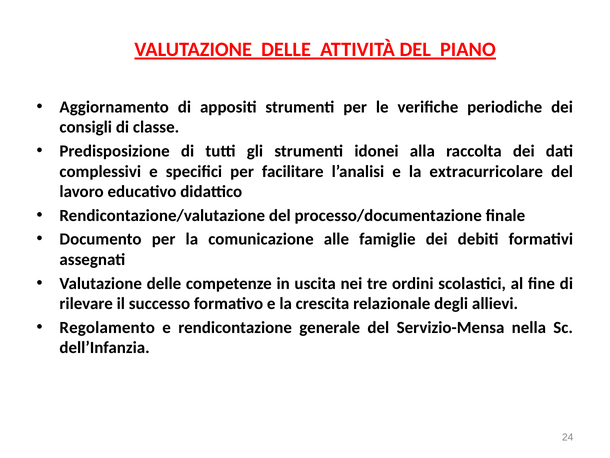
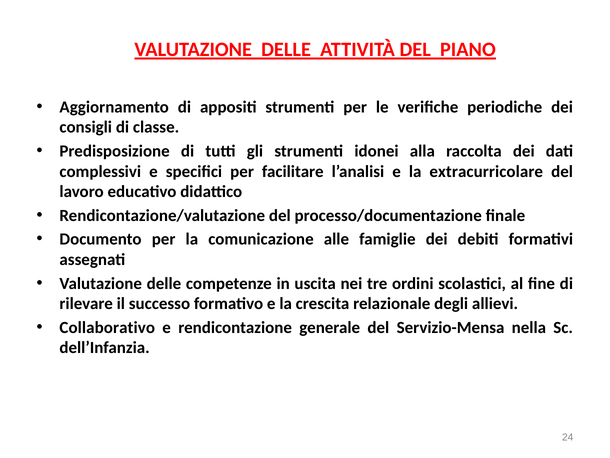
Regolamento: Regolamento -> Collaborativo
